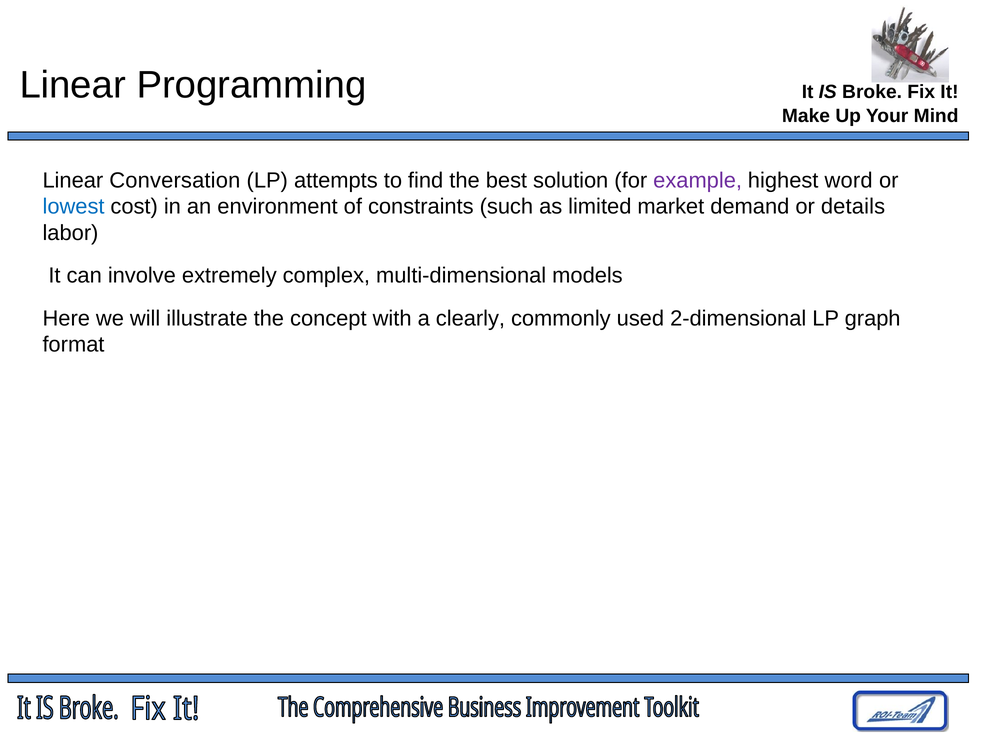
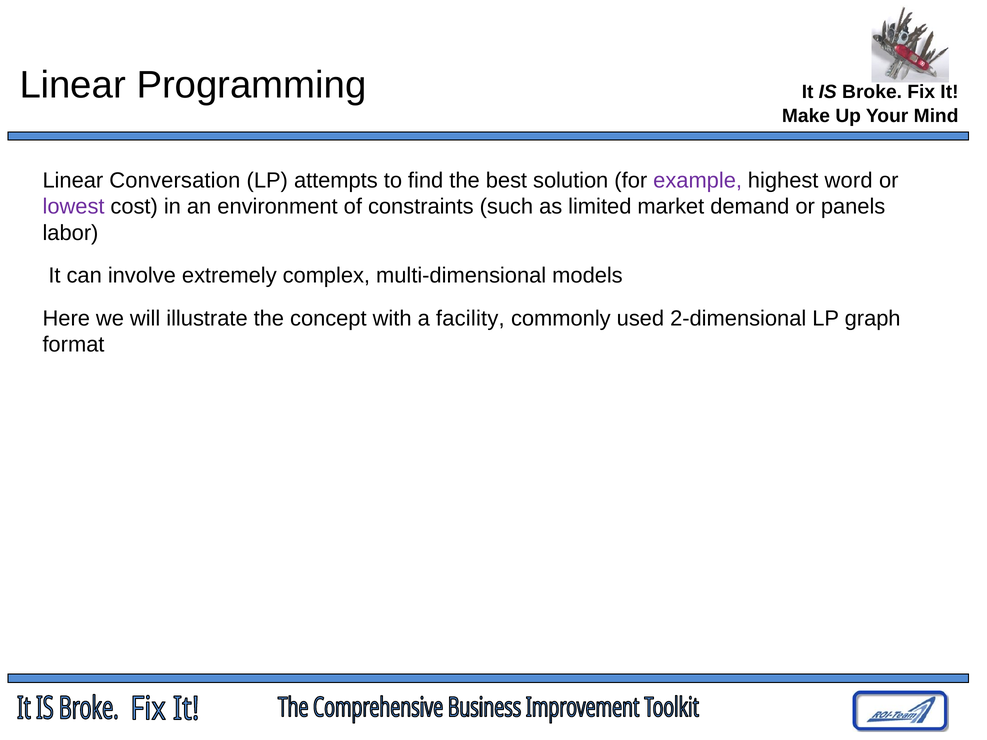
lowest colour: blue -> purple
details: details -> panels
clearly: clearly -> facility
